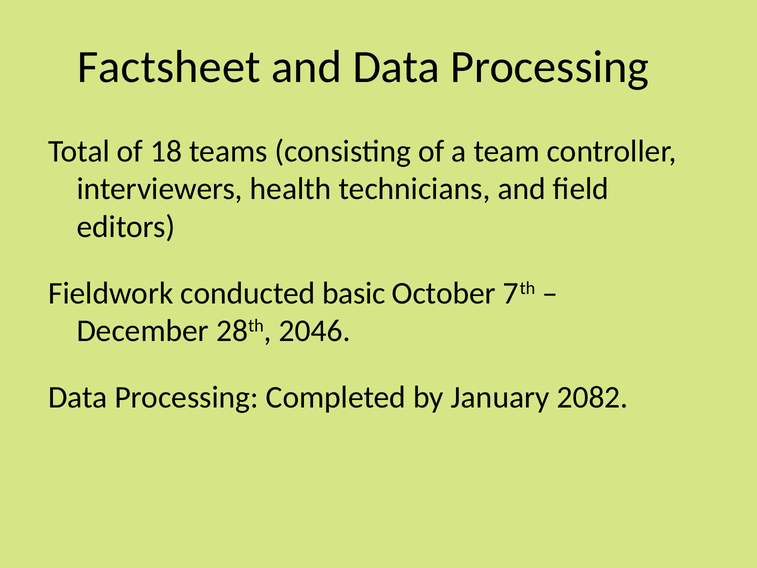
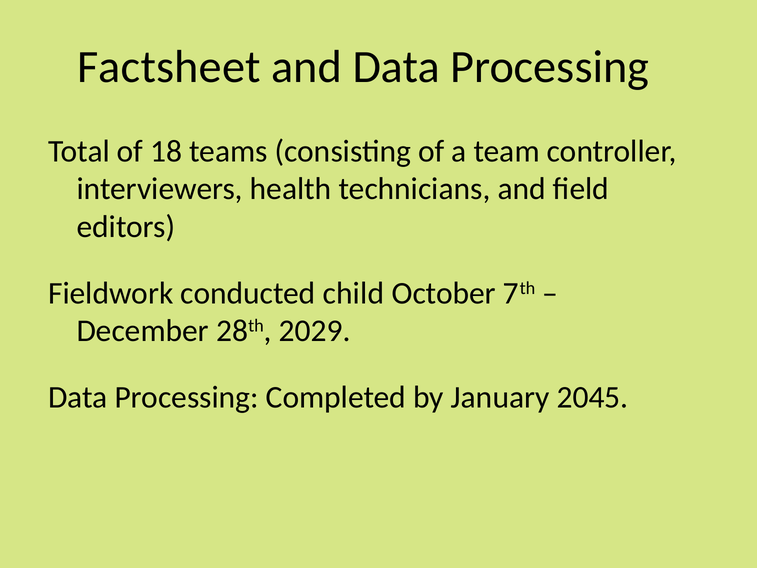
basic: basic -> child
2046: 2046 -> 2029
2082: 2082 -> 2045
